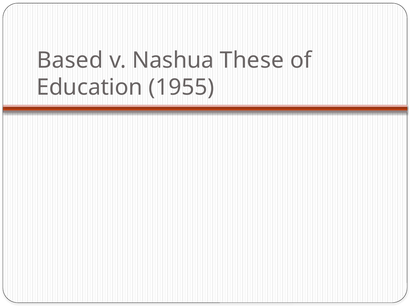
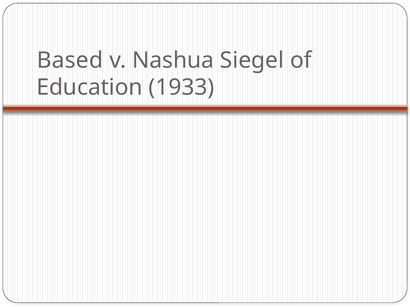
These: These -> Siegel
1955: 1955 -> 1933
